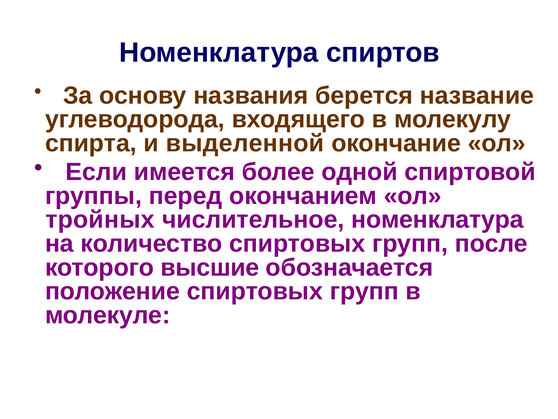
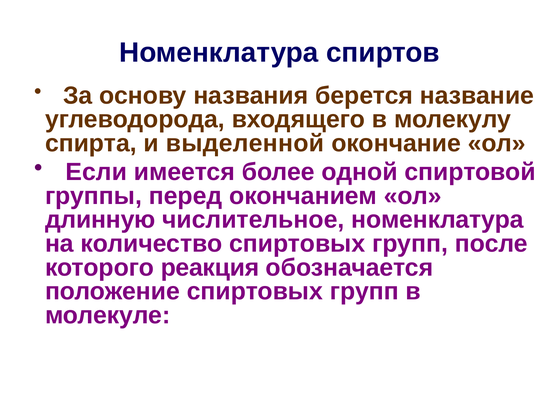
тройных: тройных -> длинную
высшие: высшие -> реакция
